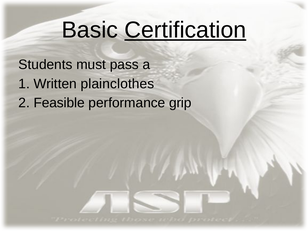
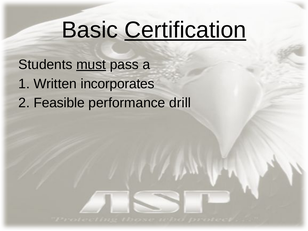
must underline: none -> present
plainclothes: plainclothes -> incorporates
grip: grip -> drill
